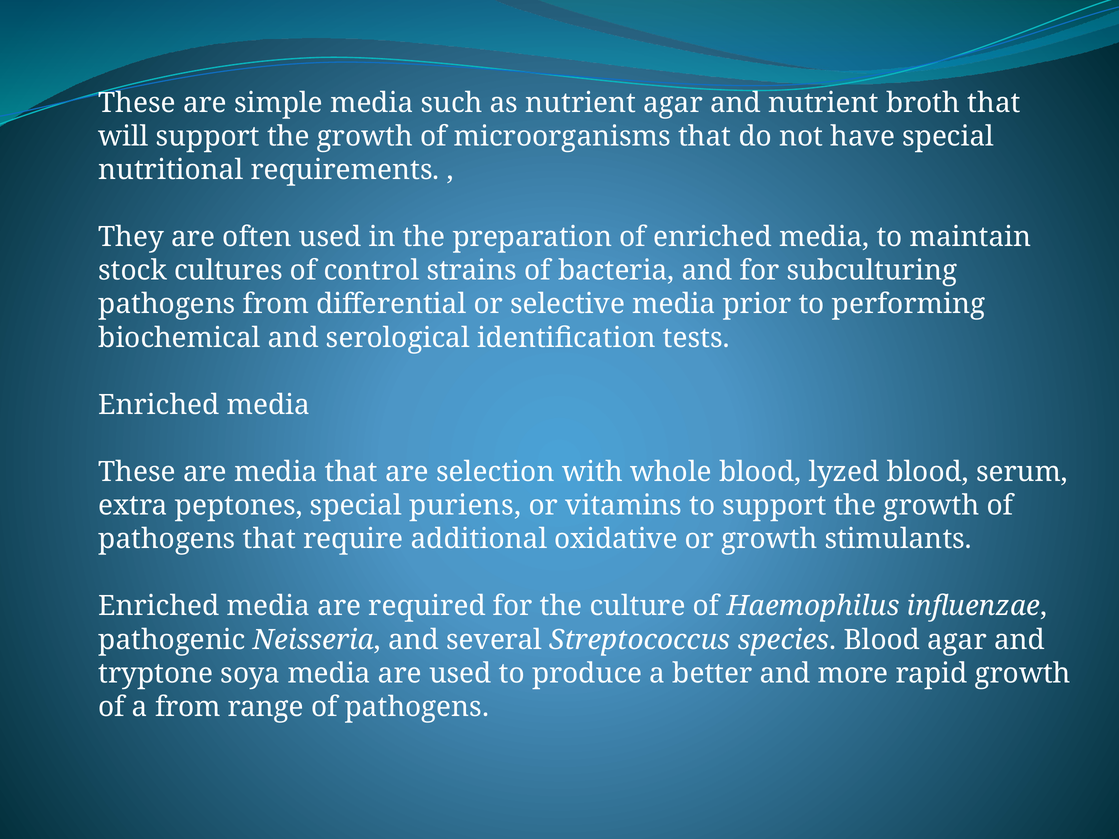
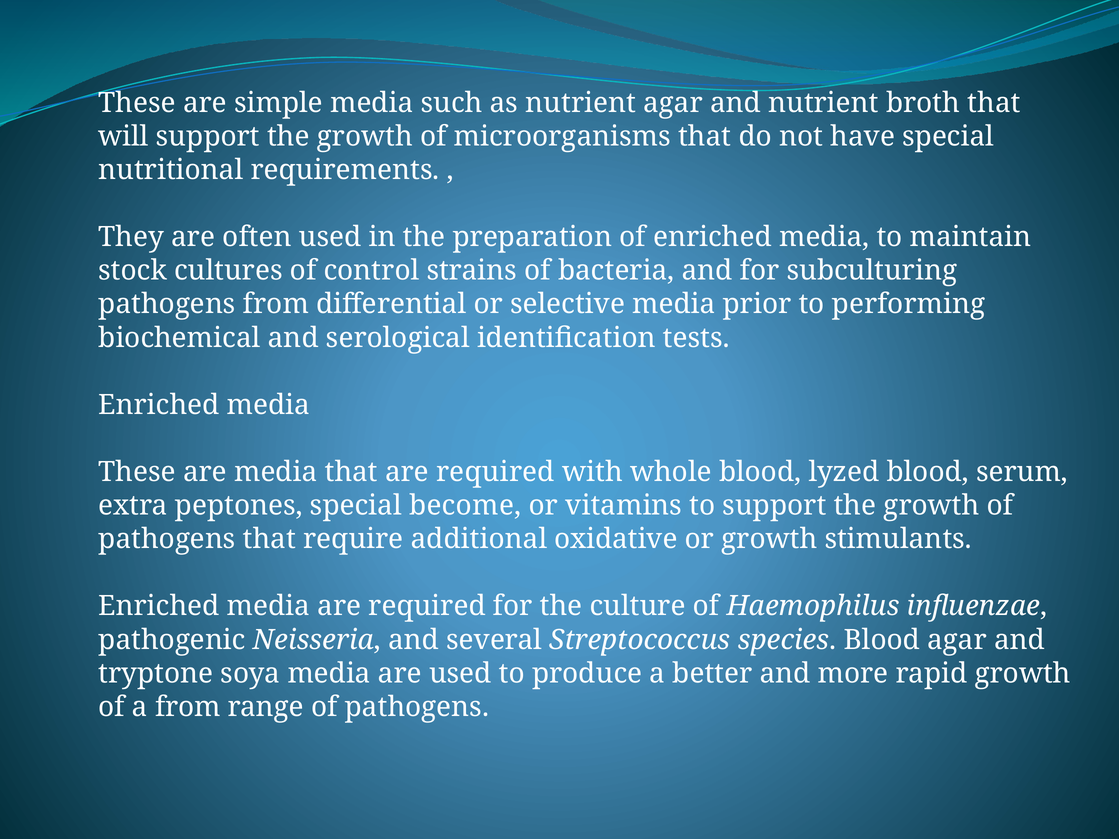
that are selection: selection -> required
puriens: puriens -> become
